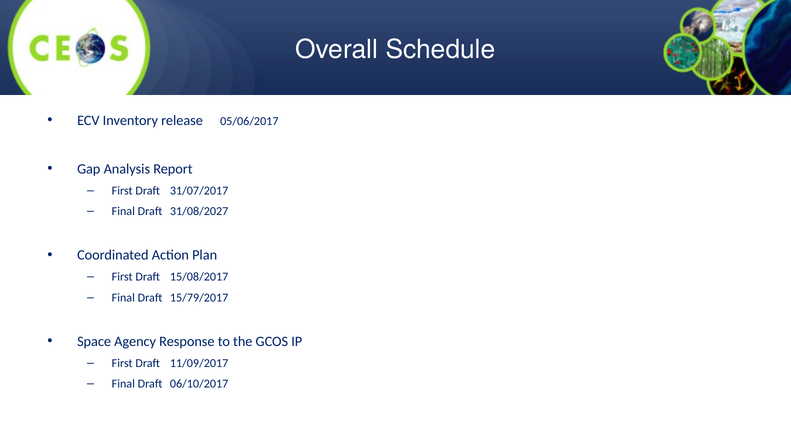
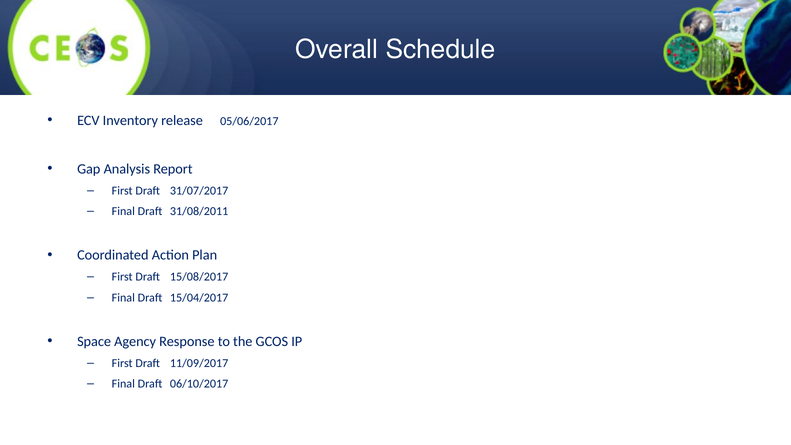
31/08/2027: 31/08/2027 -> 31/08/2011
15/79/2017: 15/79/2017 -> 15/04/2017
